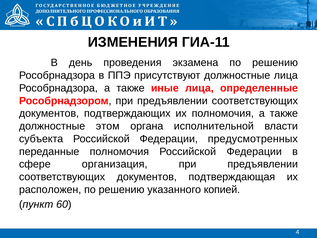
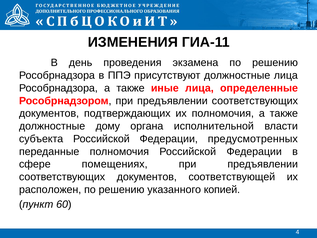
этом: этом -> дому
организация: организация -> помещениях
подтверждающая: подтверждающая -> соответствующей
